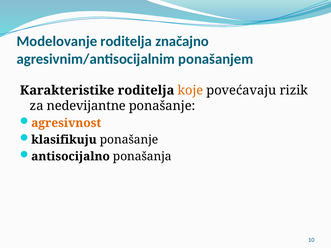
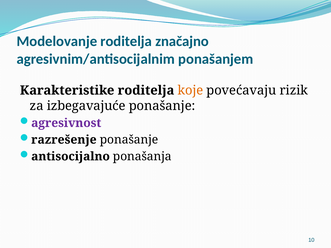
nedevijantne: nedevijantne -> izbegavajuće
agresivnost colour: orange -> purple
klasifikuju: klasifikuju -> razrešenje
